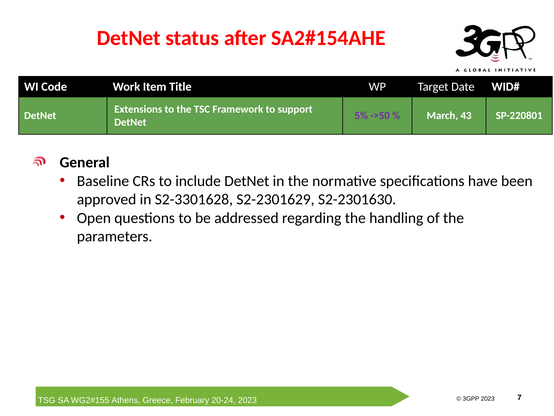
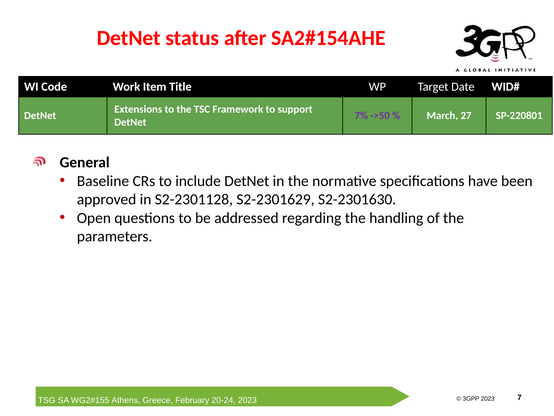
5%: 5% -> 7%
43: 43 -> 27
S2-3301628: S2-3301628 -> S2-2301128
